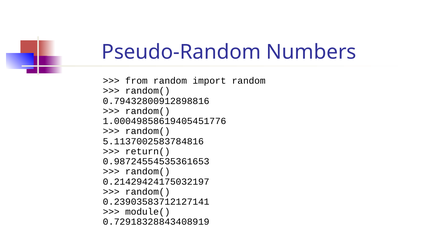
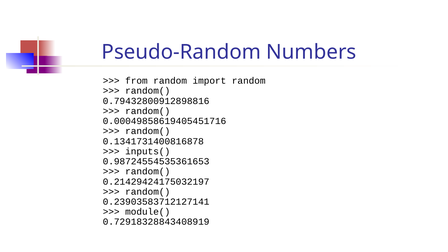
1.00049858619405451776: 1.00049858619405451776 -> 0.00049858619405451716
5.1137002583784816: 5.1137002583784816 -> 0.1341731400816878
return(: return( -> inputs(
